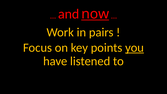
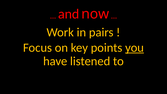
now underline: present -> none
